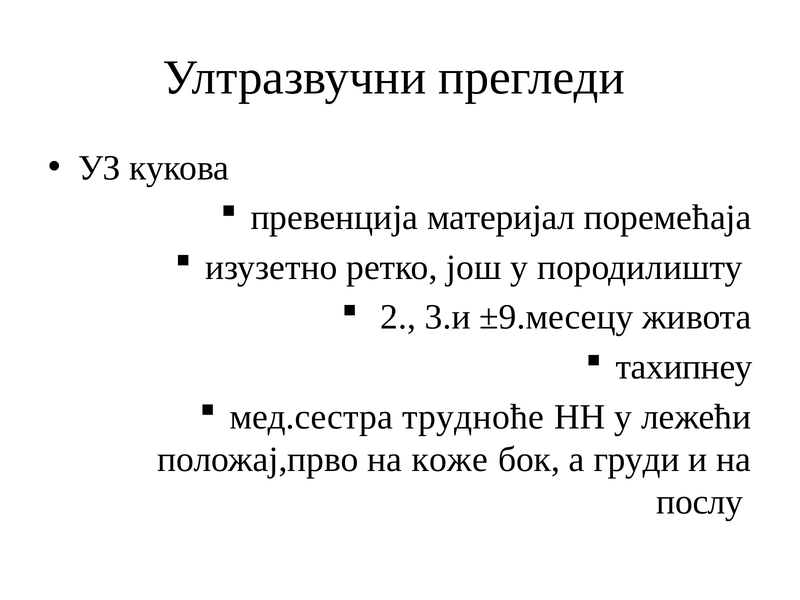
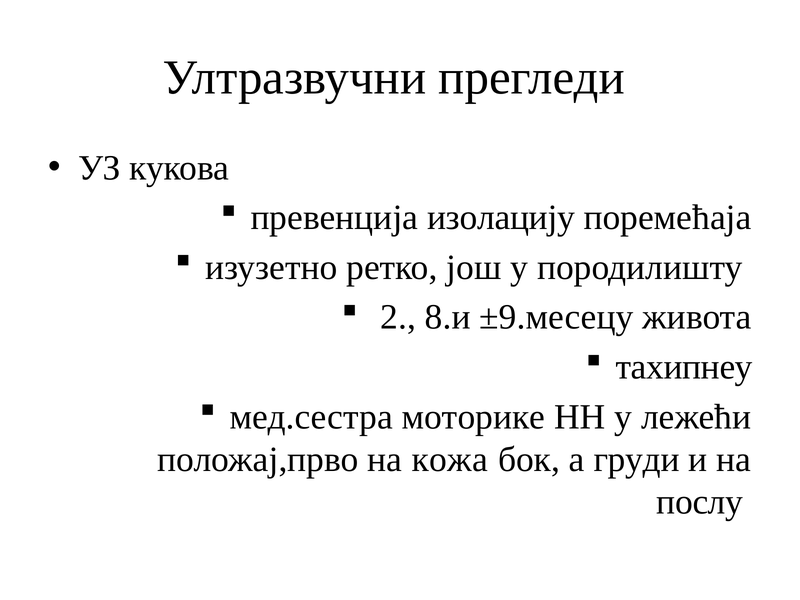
материјал: материјал -> изолацију
3.и: 3.и -> 8.и
трудноће: трудноће -> моторике
коже: коже -> кожа
